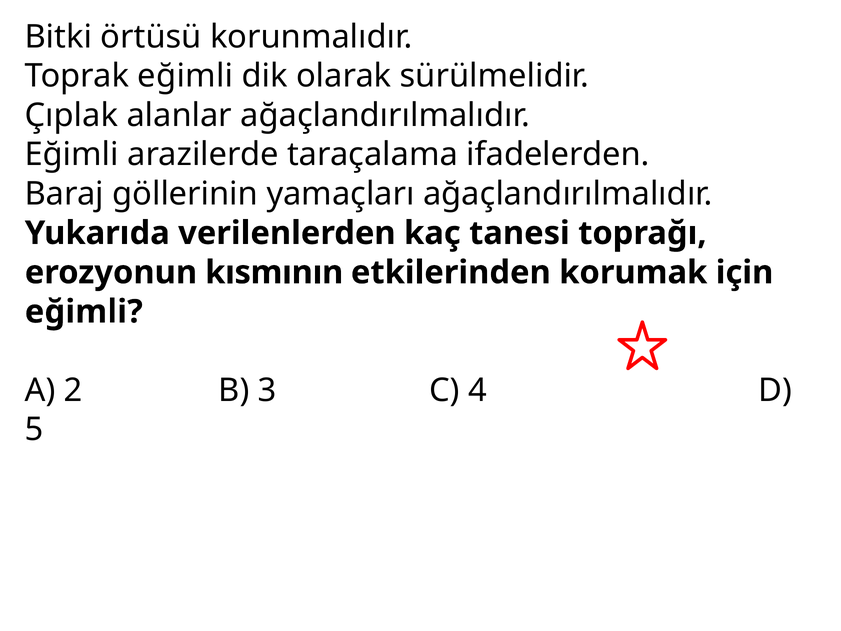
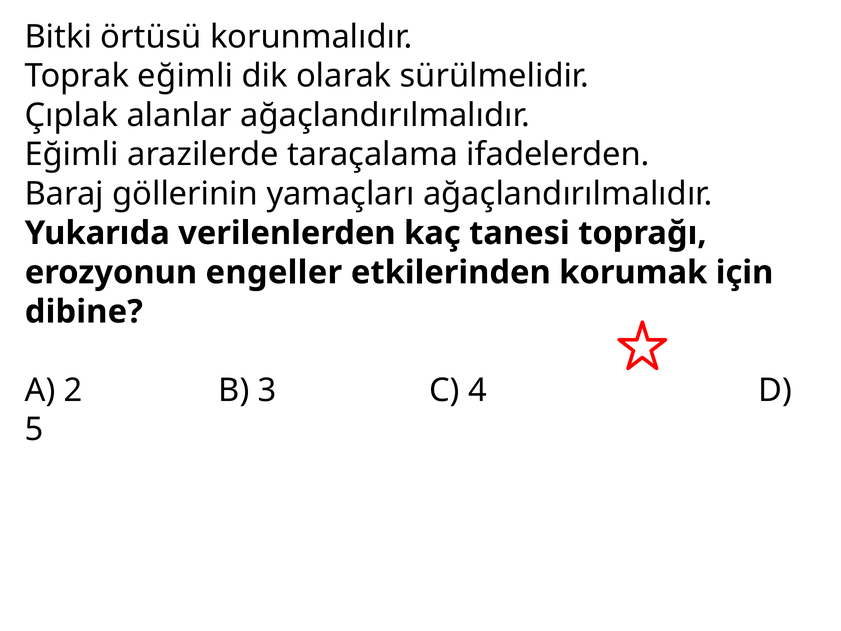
kısmının: kısmının -> engeller
eğimli at (84, 312): eğimli -> dibine
